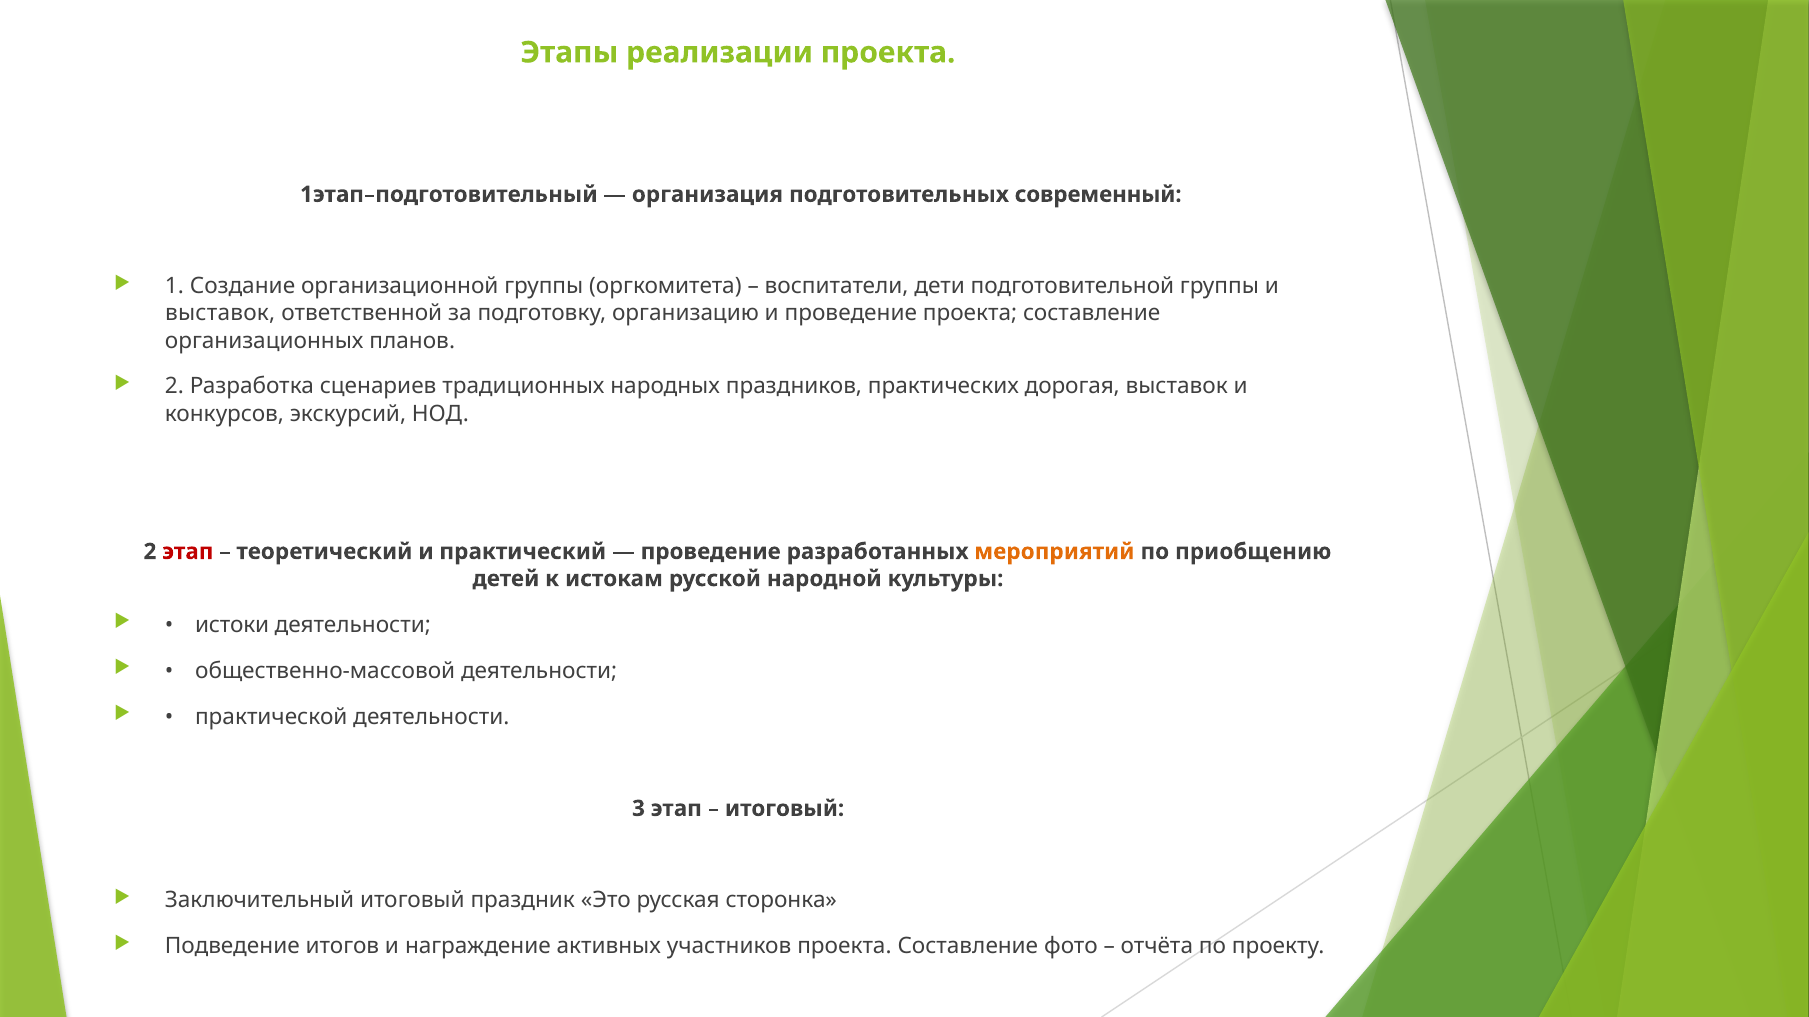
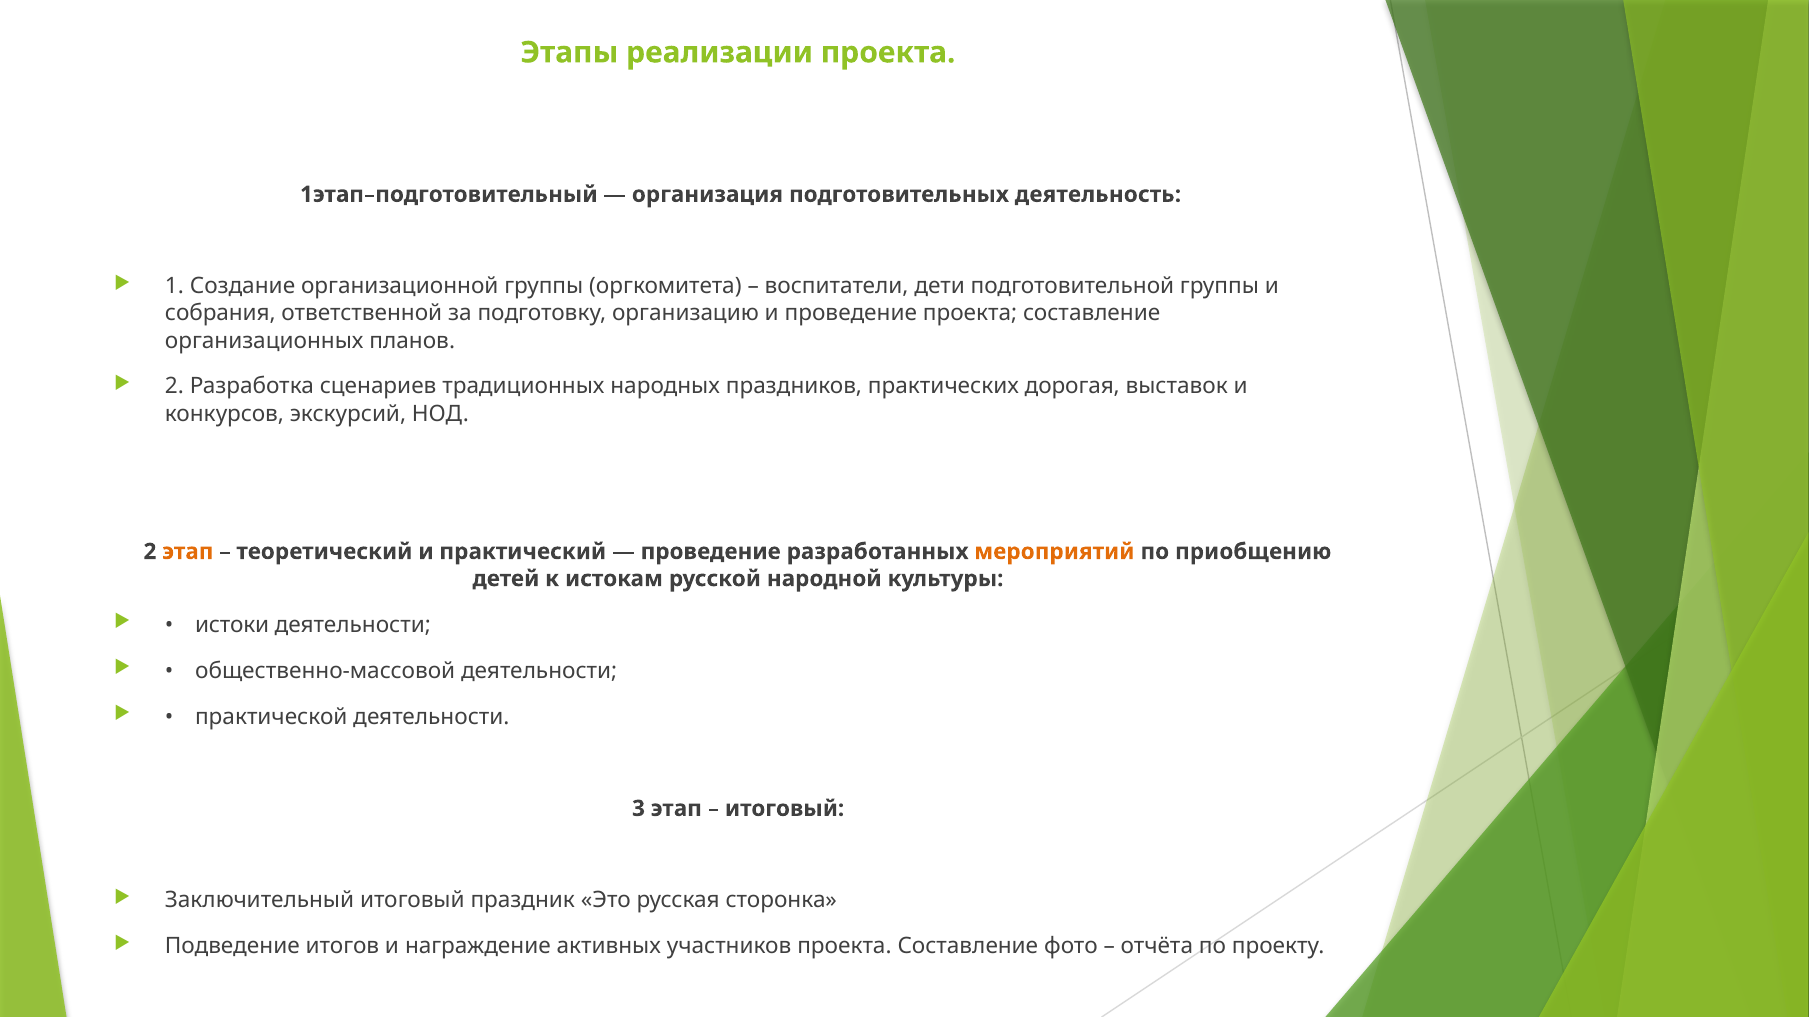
современный: современный -> деятельность
выставок at (220, 314): выставок -> собрания
этап at (188, 552) colour: red -> orange
